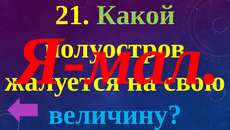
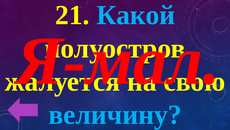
Какой colour: light green -> light blue
